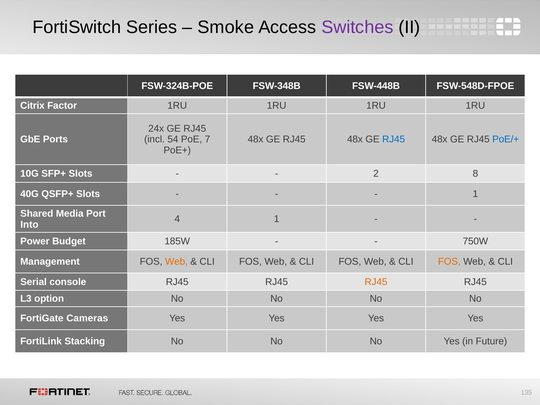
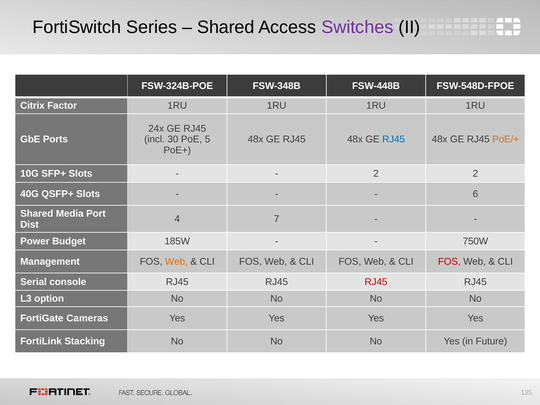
Smoke at (226, 27): Smoke -> Shared
54: 54 -> 30
7: 7 -> 5
PoE/+ colour: blue -> orange
2 8: 8 -> 2
1 at (475, 194): 1 -> 6
4 1: 1 -> 7
Into: Into -> Dist
FOS at (449, 262) colour: orange -> red
RJ45 at (376, 282) colour: orange -> red
